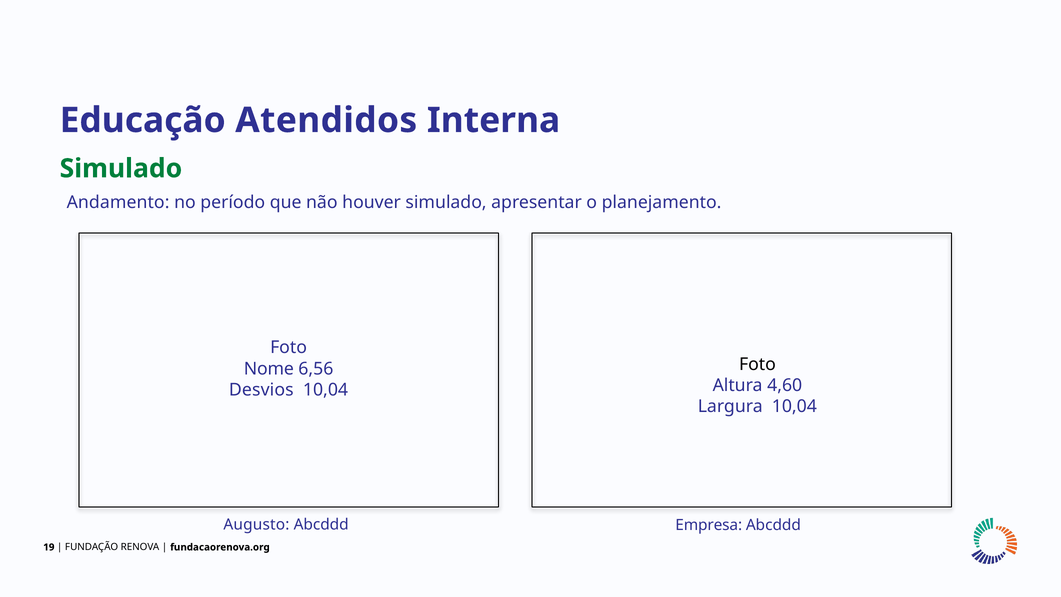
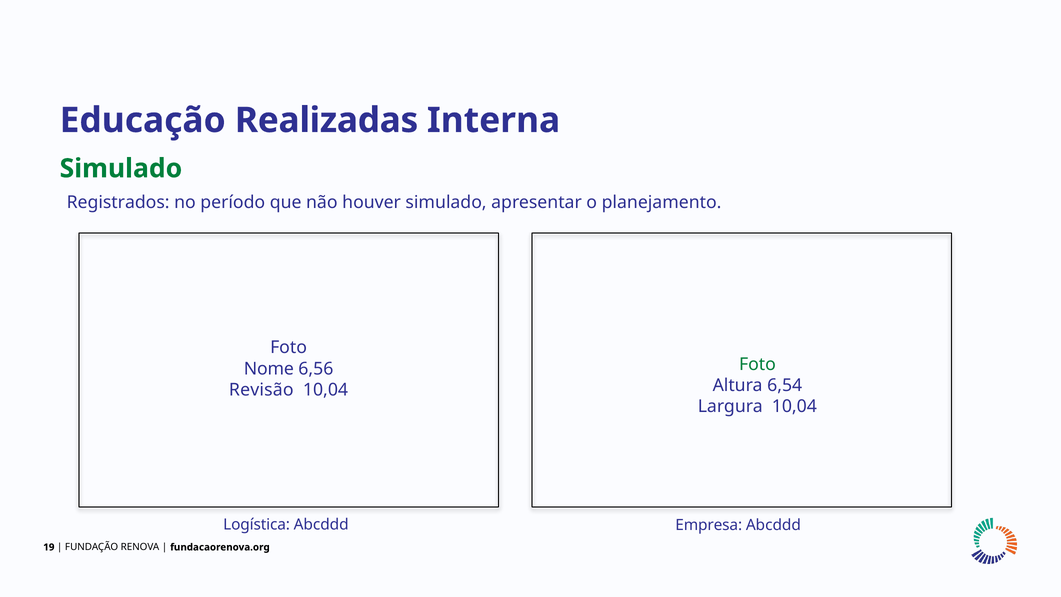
Atendidos: Atendidos -> Realizadas
Andamento: Andamento -> Registrados
Foto at (757, 364) colour: black -> green
4,60: 4,60 -> 6,54
Desvios: Desvios -> Revisão
Augusto: Augusto -> Logística
